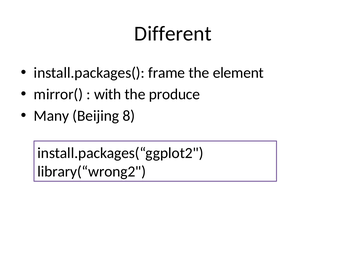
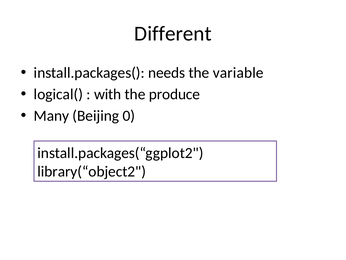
frame: frame -> needs
element: element -> variable
mirror(: mirror( -> logical(
8: 8 -> 0
library(“wrong2: library(“wrong2 -> library(“object2
